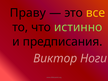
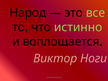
Праву: Праву -> Народ
все colour: yellow -> light green
предписания: предписания -> воплощается
